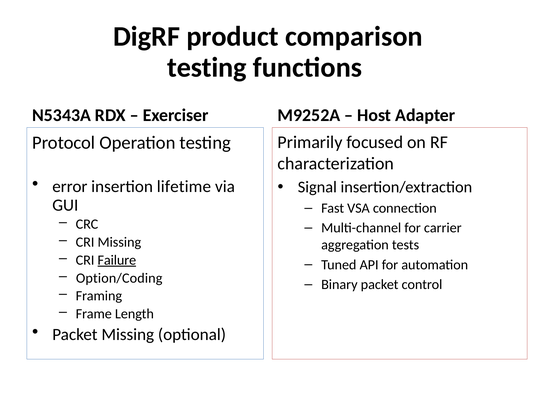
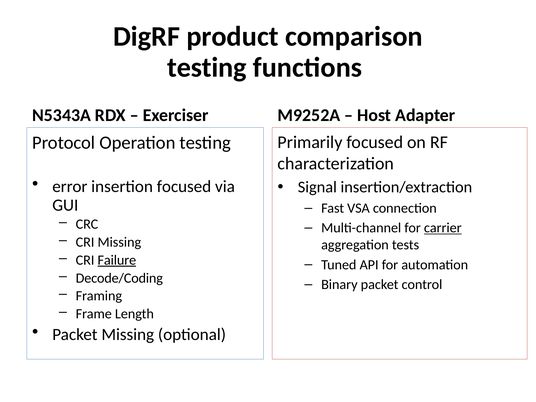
insertion lifetime: lifetime -> focused
carrier underline: none -> present
Option/Coding: Option/Coding -> Decode/Coding
